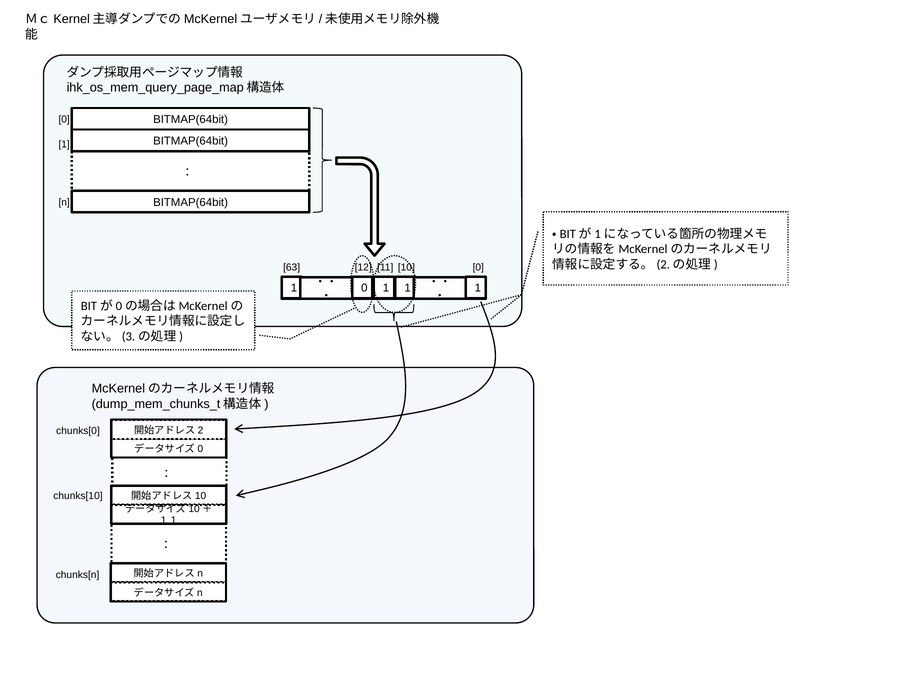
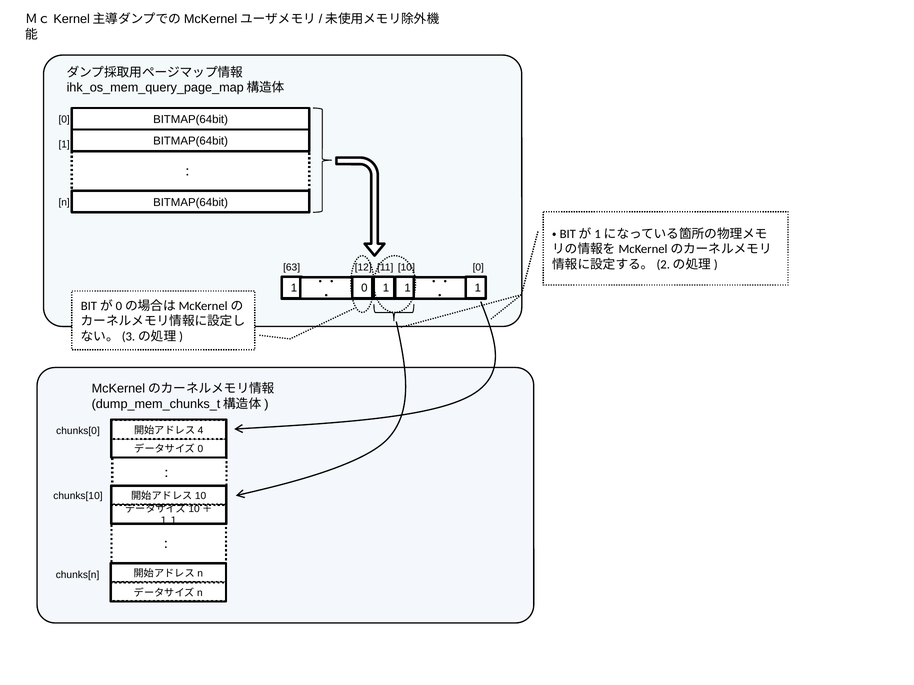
2: 2 -> 4
